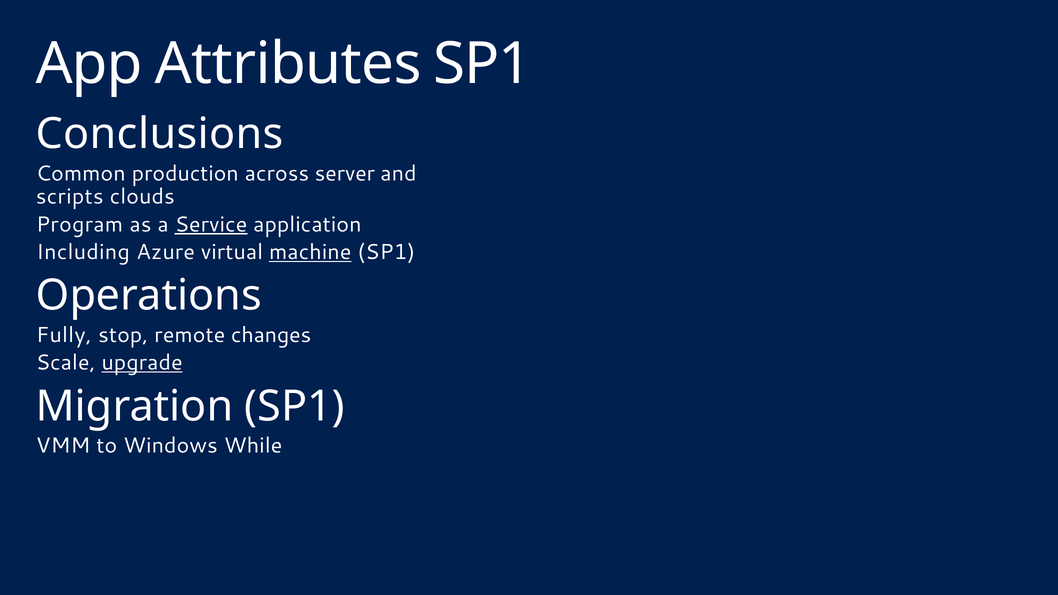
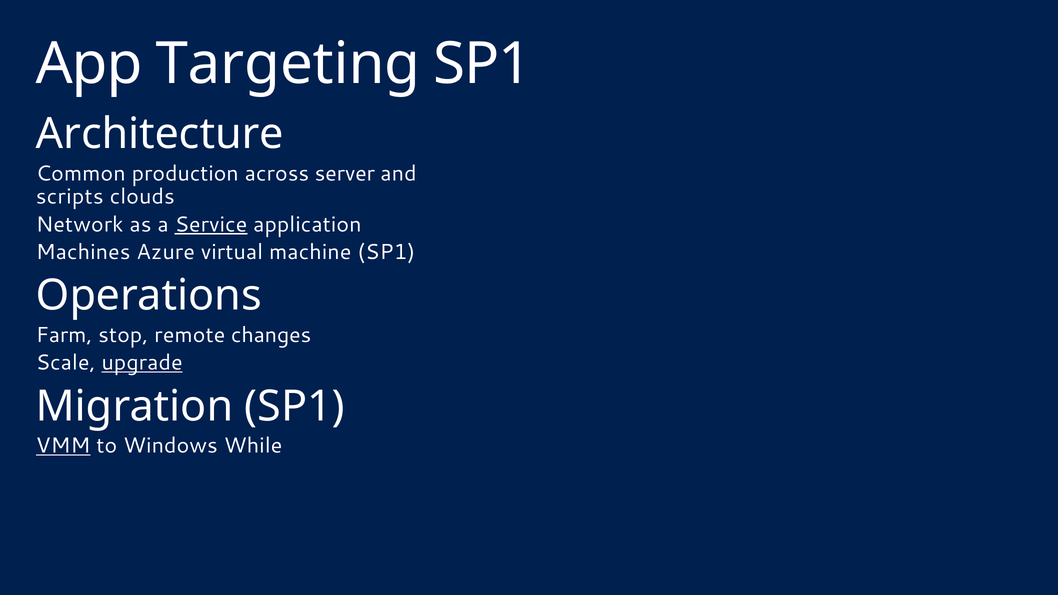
Attributes: Attributes -> Targeting
Conclusions: Conclusions -> Architecture
Program: Program -> Network
Including: Including -> Machines
machine underline: present -> none
Fully: Fully -> Farm
VMM underline: none -> present
